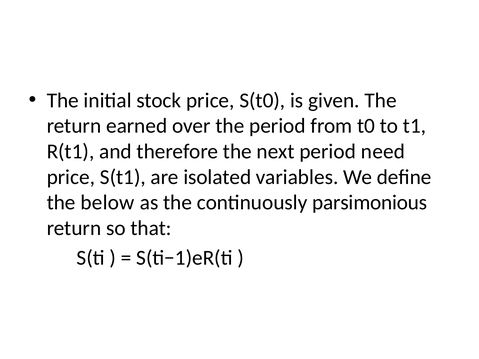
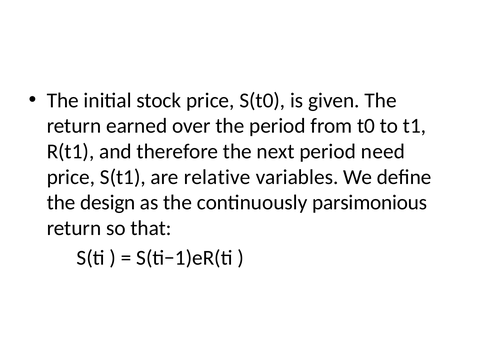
isolated: isolated -> relative
below: below -> design
